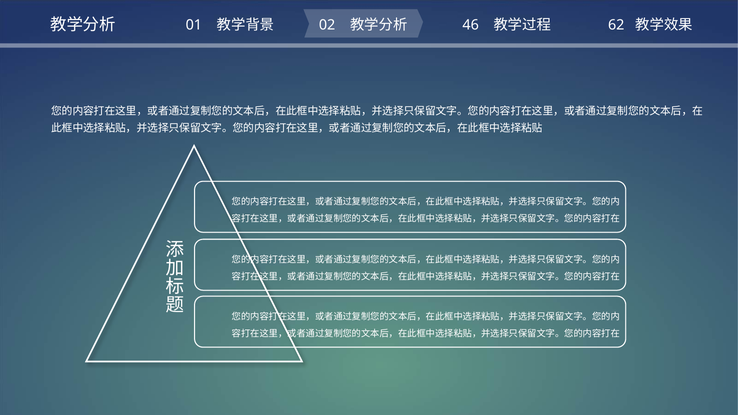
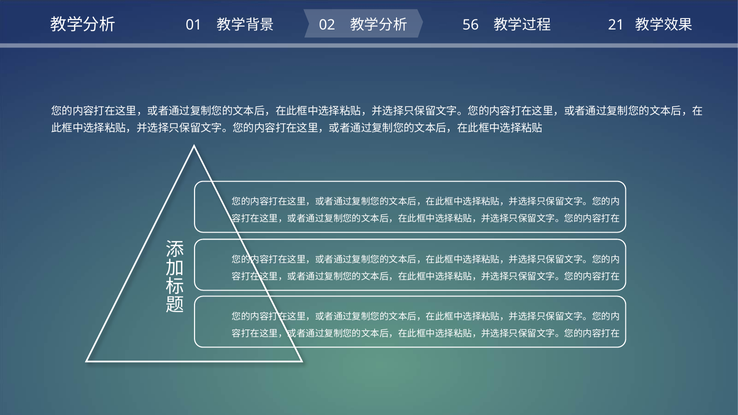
46: 46 -> 56
62: 62 -> 21
